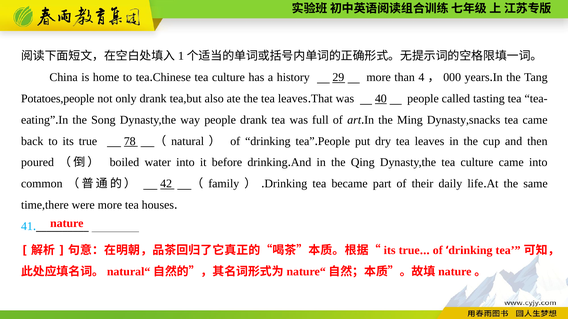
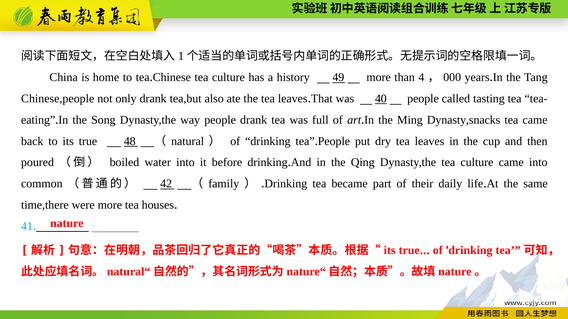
29: 29 -> 49
Potatoes,people: Potatoes,people -> Chinese,people
78: 78 -> 48
